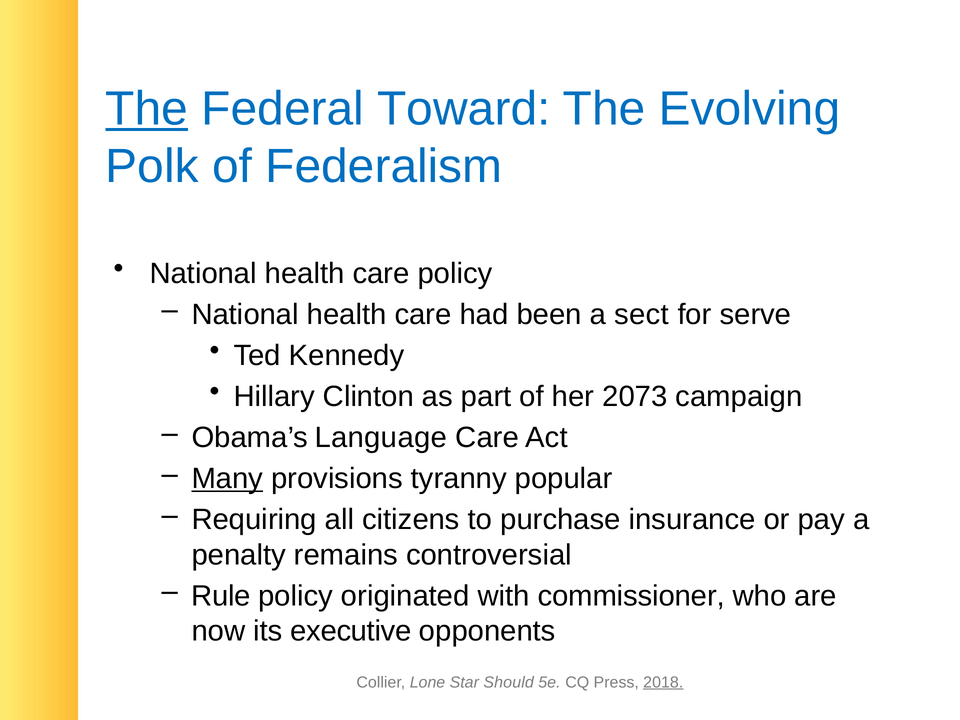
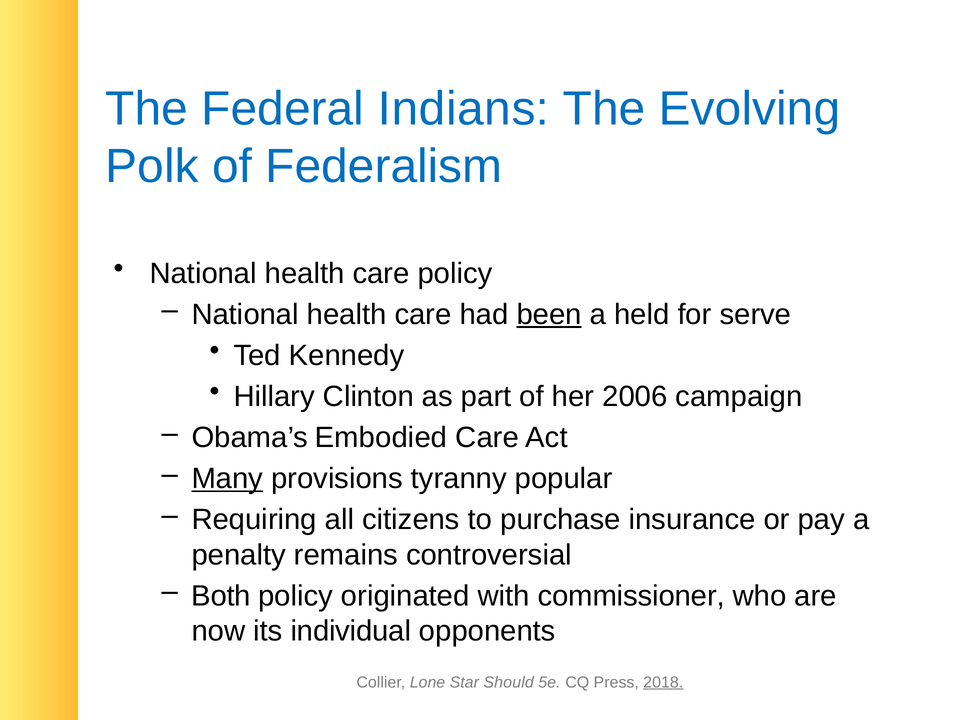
The at (147, 109) underline: present -> none
Toward: Toward -> Indians
been underline: none -> present
sect: sect -> held
2073: 2073 -> 2006
Language: Language -> Embodied
Rule: Rule -> Both
executive: executive -> individual
